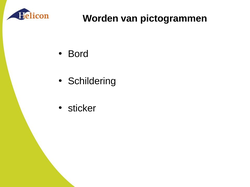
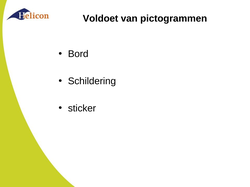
Worden: Worden -> Voldoet
